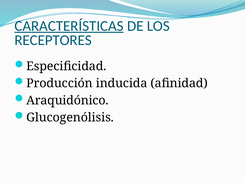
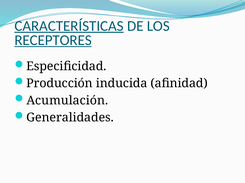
RECEPTORES underline: none -> present
Araquidónico: Araquidónico -> Acumulación
Glucogenólisis: Glucogenólisis -> Generalidades
